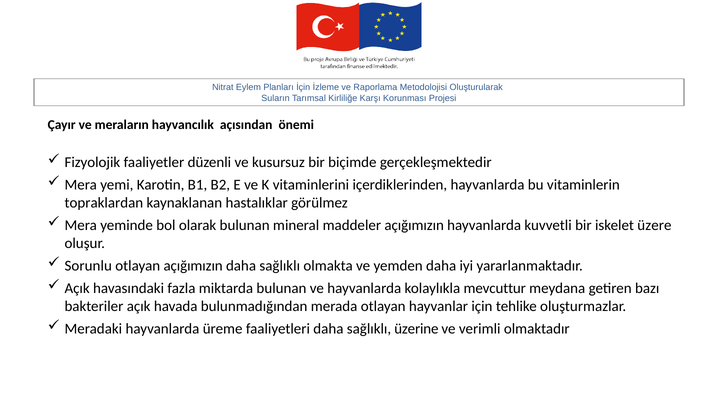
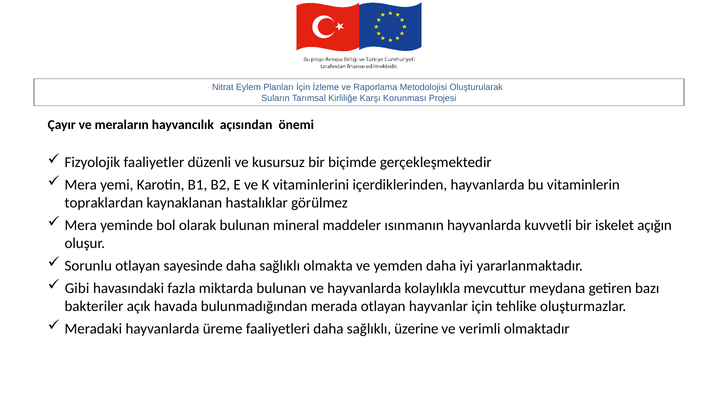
maddeler açığımızın: açığımızın -> ısınmanın
üzere: üzere -> açığın
otlayan açığımızın: açığımızın -> sayesinde
Açık at (77, 288): Açık -> Gibi
